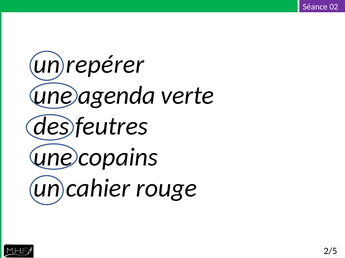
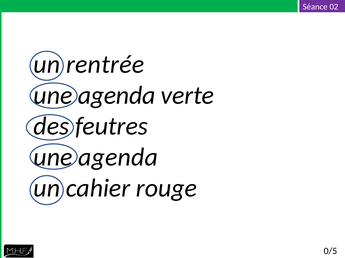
repérer: repérer -> rentrée
copains at (118, 158): copains -> agenda
2/5: 2/5 -> 0/5
